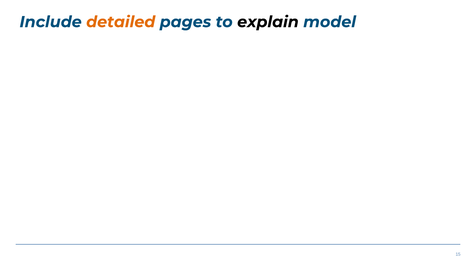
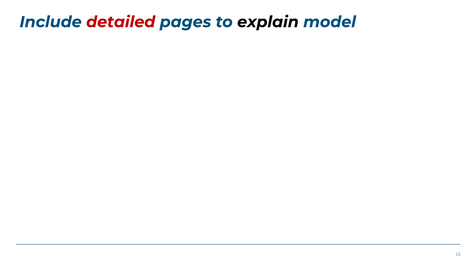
detailed colour: orange -> red
